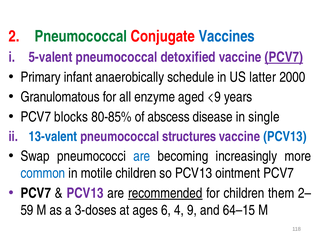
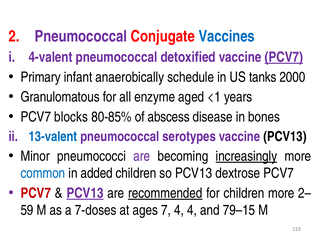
Pneumococcal at (81, 36) colour: green -> purple
5-valent: 5-valent -> 4-valent
latter: latter -> tanks
<9: <9 -> <1
single: single -> bones
structures: structures -> serotypes
PCV13 at (285, 136) colour: blue -> black
Swap: Swap -> Minor
are at (142, 156) colour: blue -> purple
increasingly underline: none -> present
motile: motile -> added
ointment: ointment -> dextrose
PCV7 at (36, 193) colour: black -> red
PCV13 at (85, 193) underline: none -> present
children them: them -> more
3-doses: 3-doses -> 7-doses
6: 6 -> 7
4 9: 9 -> 4
64–15: 64–15 -> 79–15
